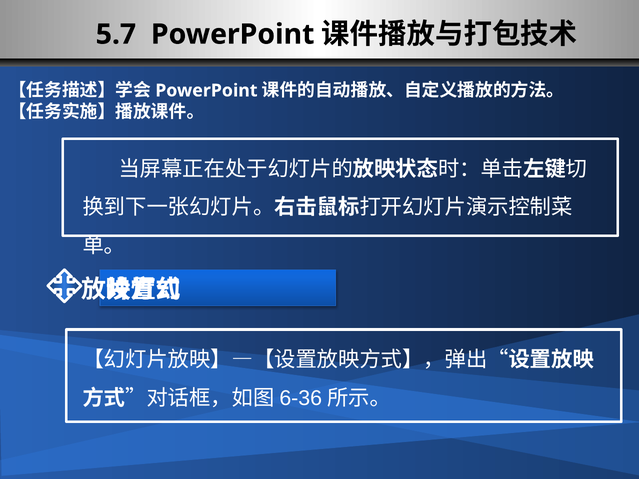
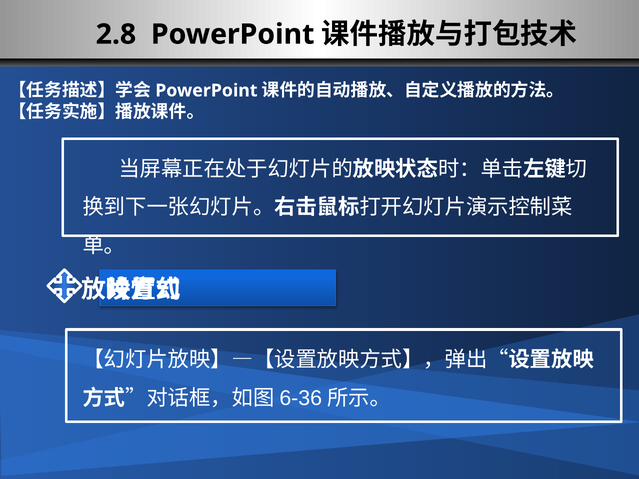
5.7: 5.7 -> 2.8
